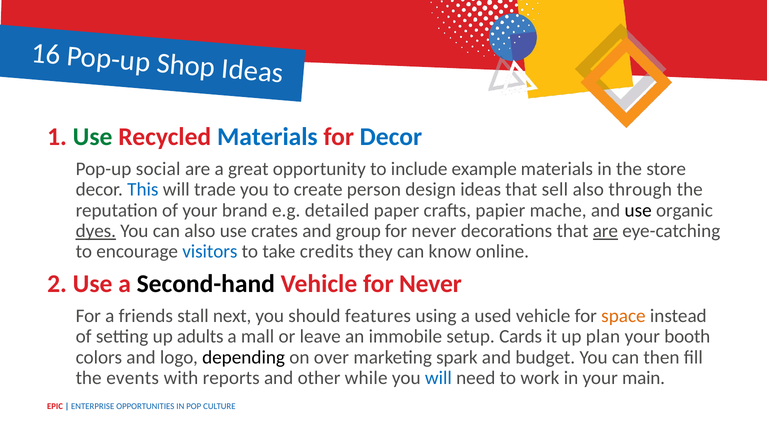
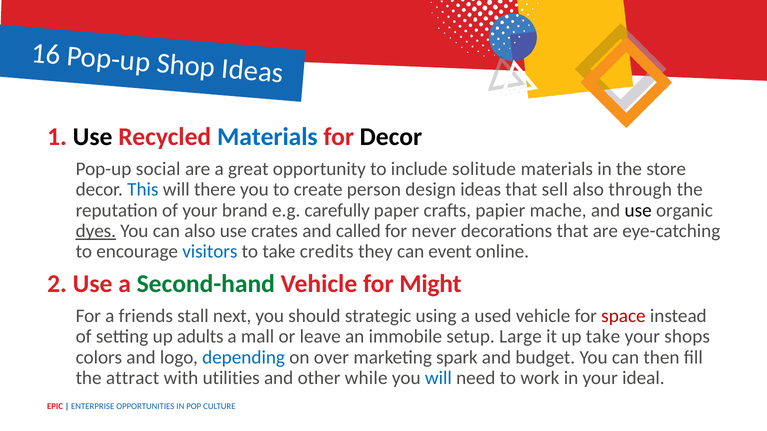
Use at (93, 137) colour: green -> black
Decor at (391, 137) colour: blue -> black
example: example -> solitude
trade: trade -> there
detailed: detailed -> carefully
group: group -> called
are at (605, 231) underline: present -> none
know: know -> event
Second-hand colour: black -> green
Vehicle for Never: Never -> Might
features: features -> strategic
space colour: orange -> red
Cards: Cards -> Large
up plan: plan -> take
booth: booth -> shops
depending colour: black -> blue
events: events -> attract
reports: reports -> utilities
main: main -> ideal
